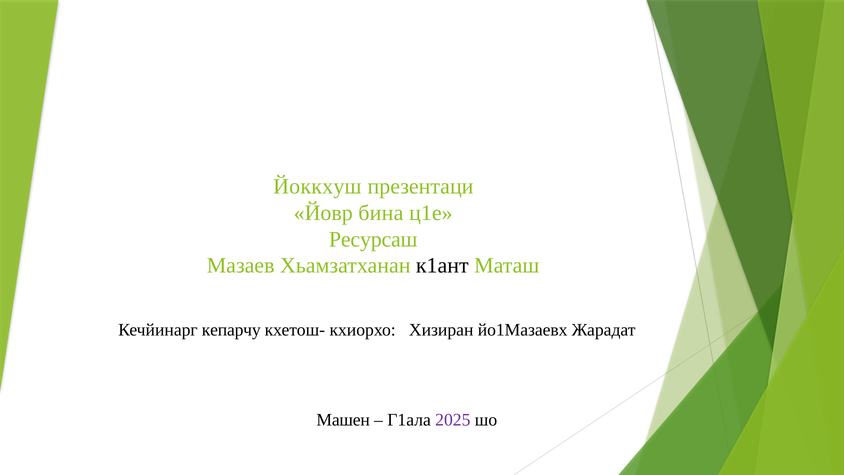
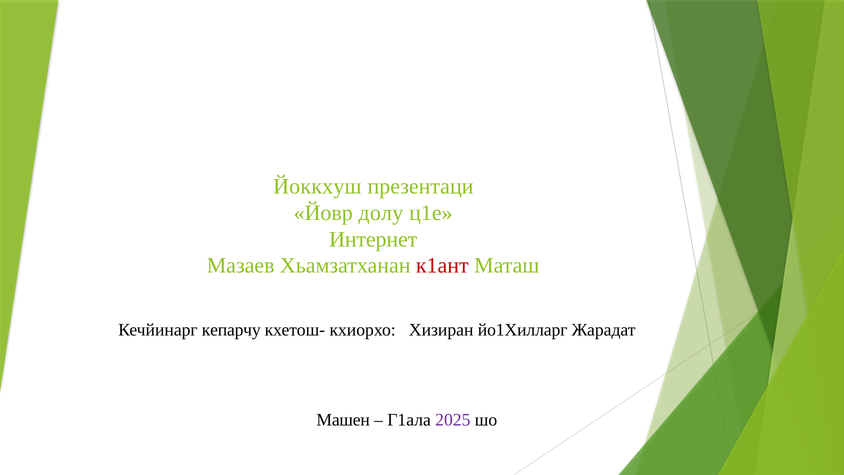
бина: бина -> долу
Ресурсаш: Ресурсаш -> Интернет
к1ант colour: black -> red
йо1Мазаевх: йо1Мазаевх -> йо1Хилларг
